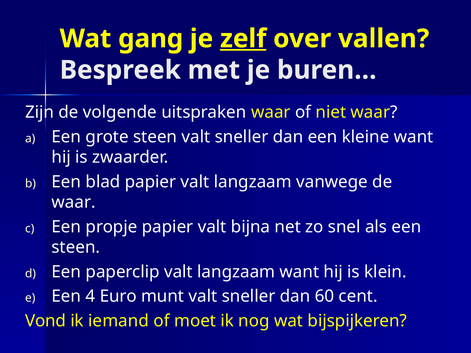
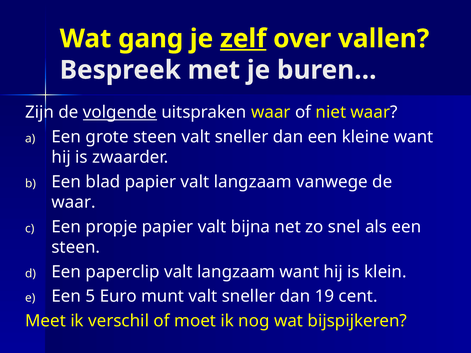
volgende underline: none -> present
4: 4 -> 5
60: 60 -> 19
Vond: Vond -> Meet
iemand: iemand -> verschil
